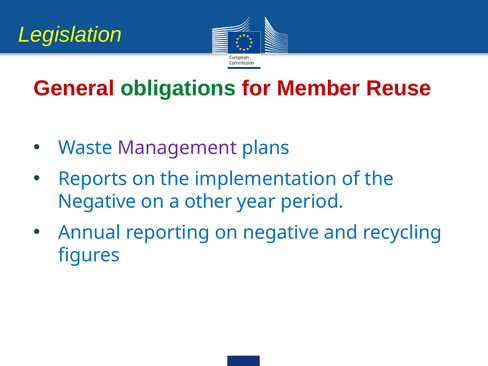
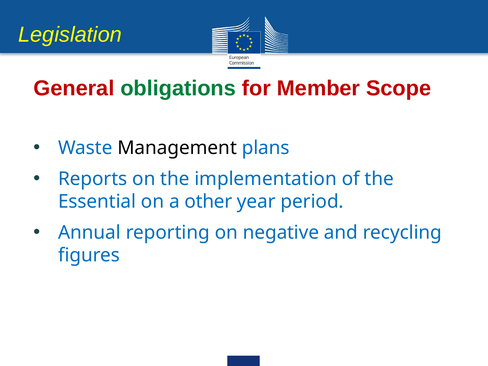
Reuse: Reuse -> Scope
Management colour: purple -> black
Negative at (97, 202): Negative -> Essential
